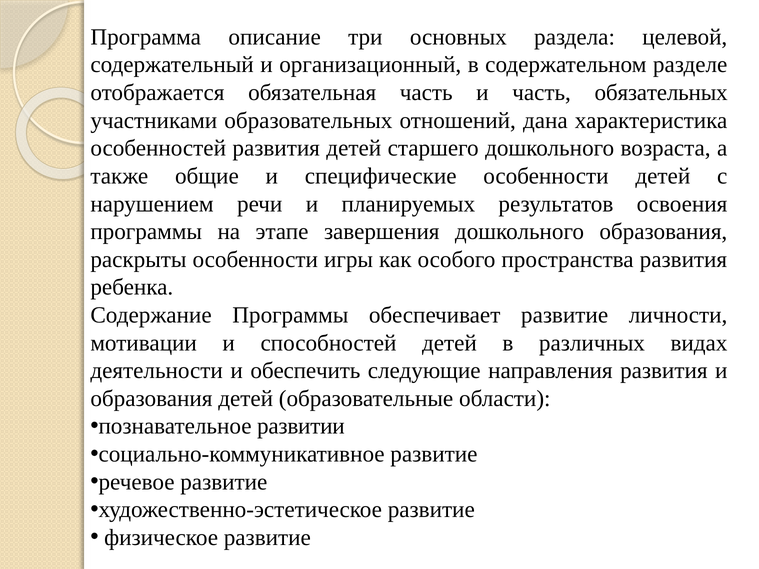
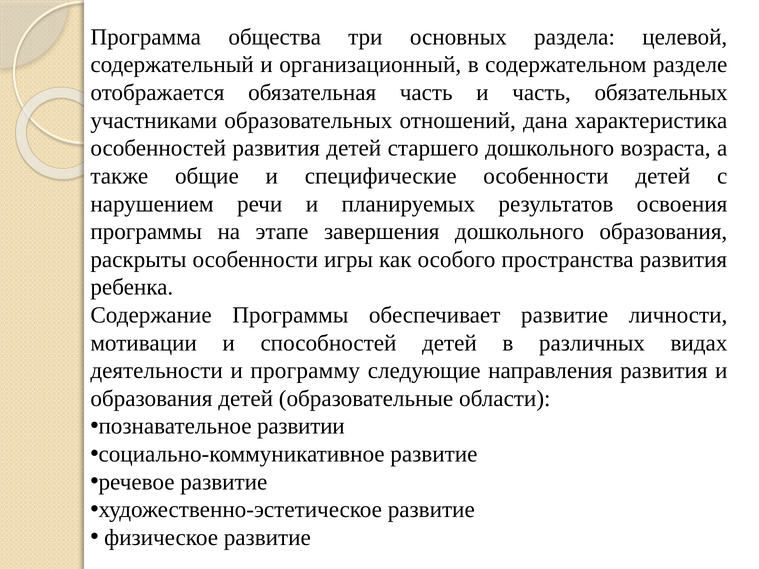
описание: описание -> общества
обеспечить: обеспечить -> программу
